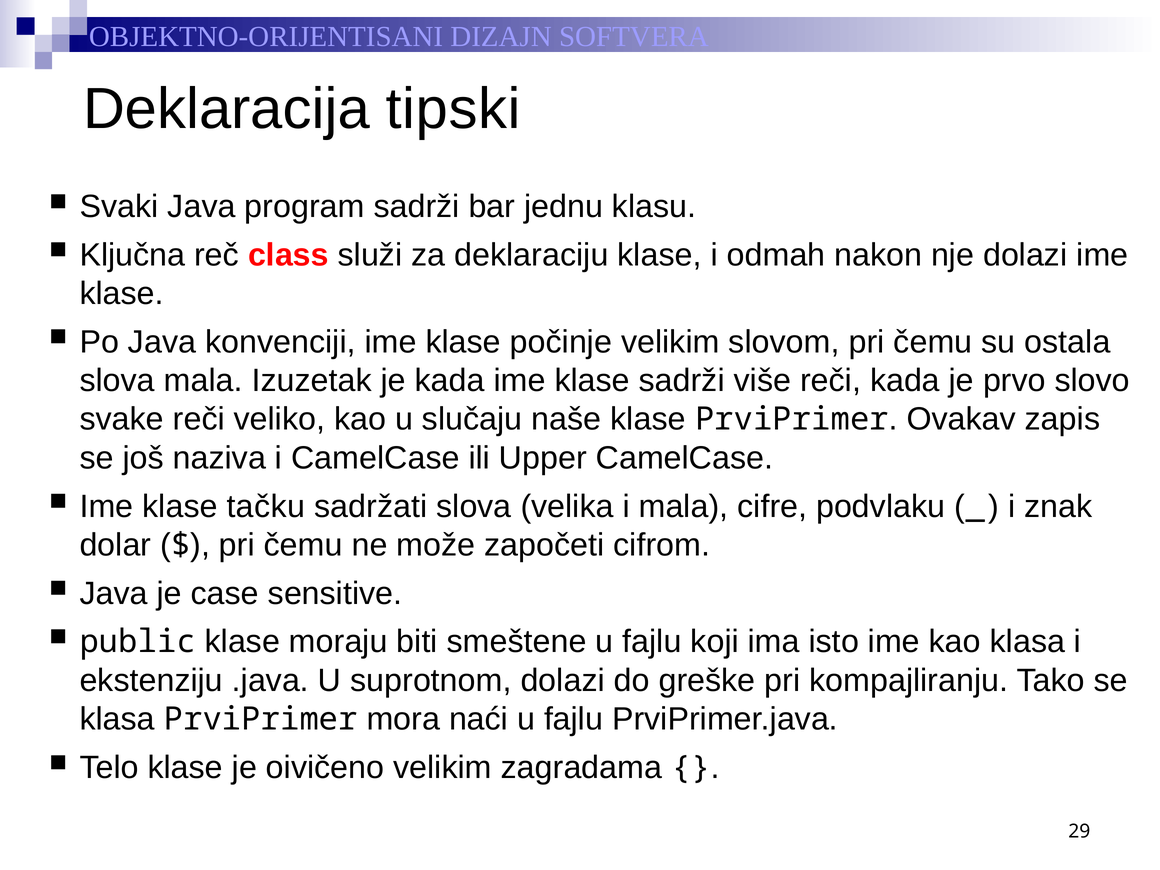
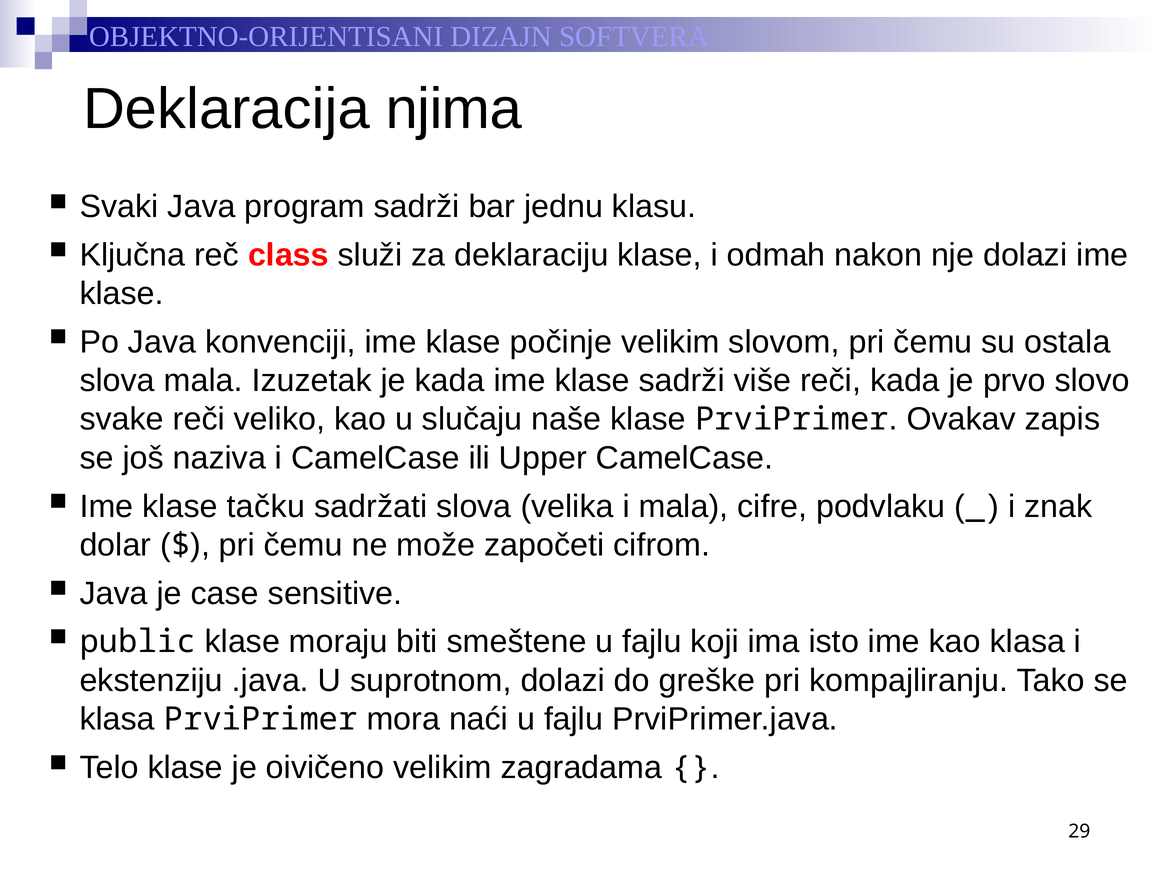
tipski: tipski -> njima
